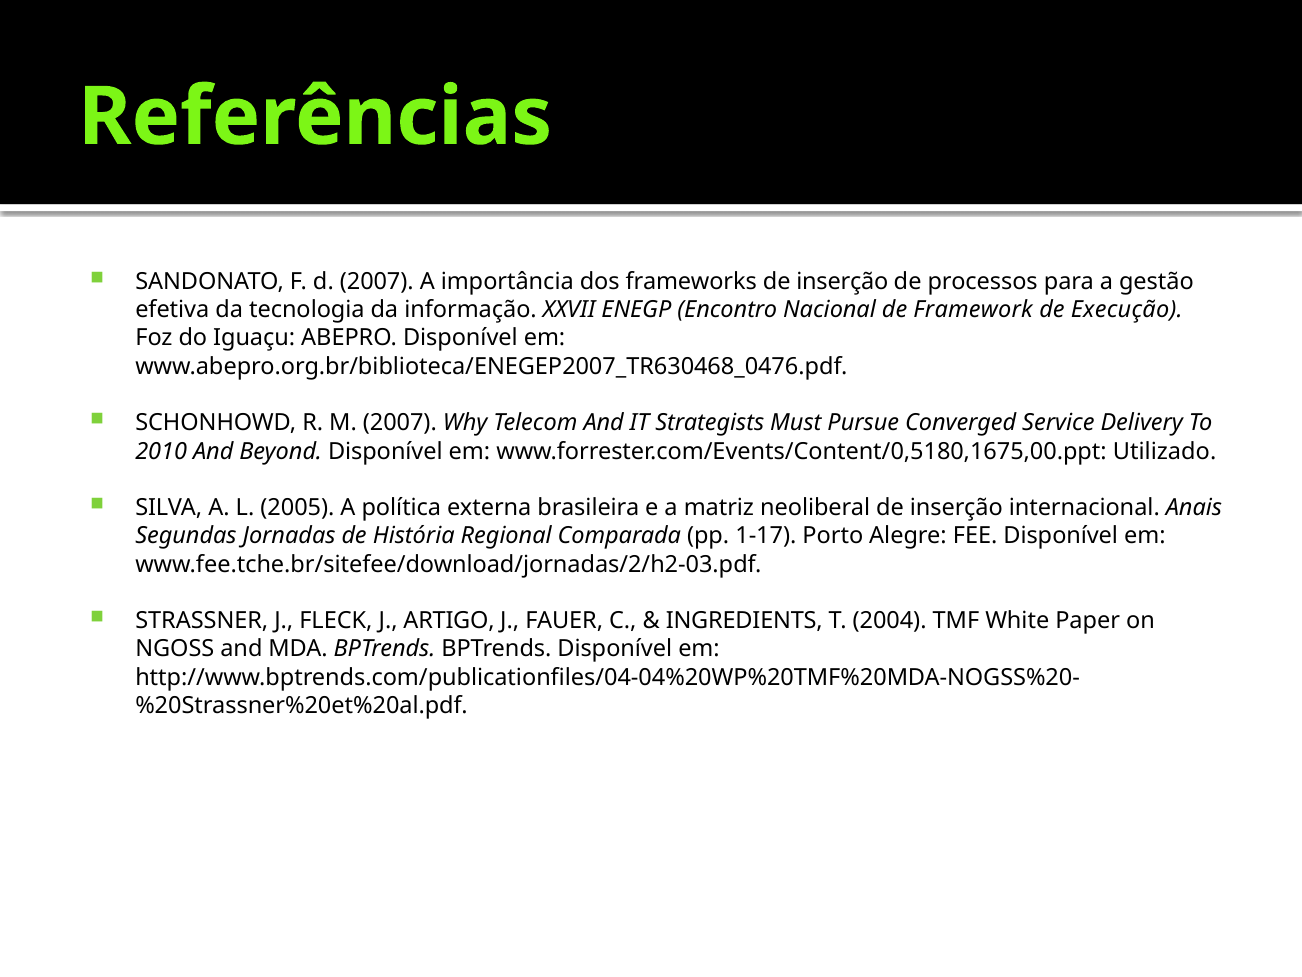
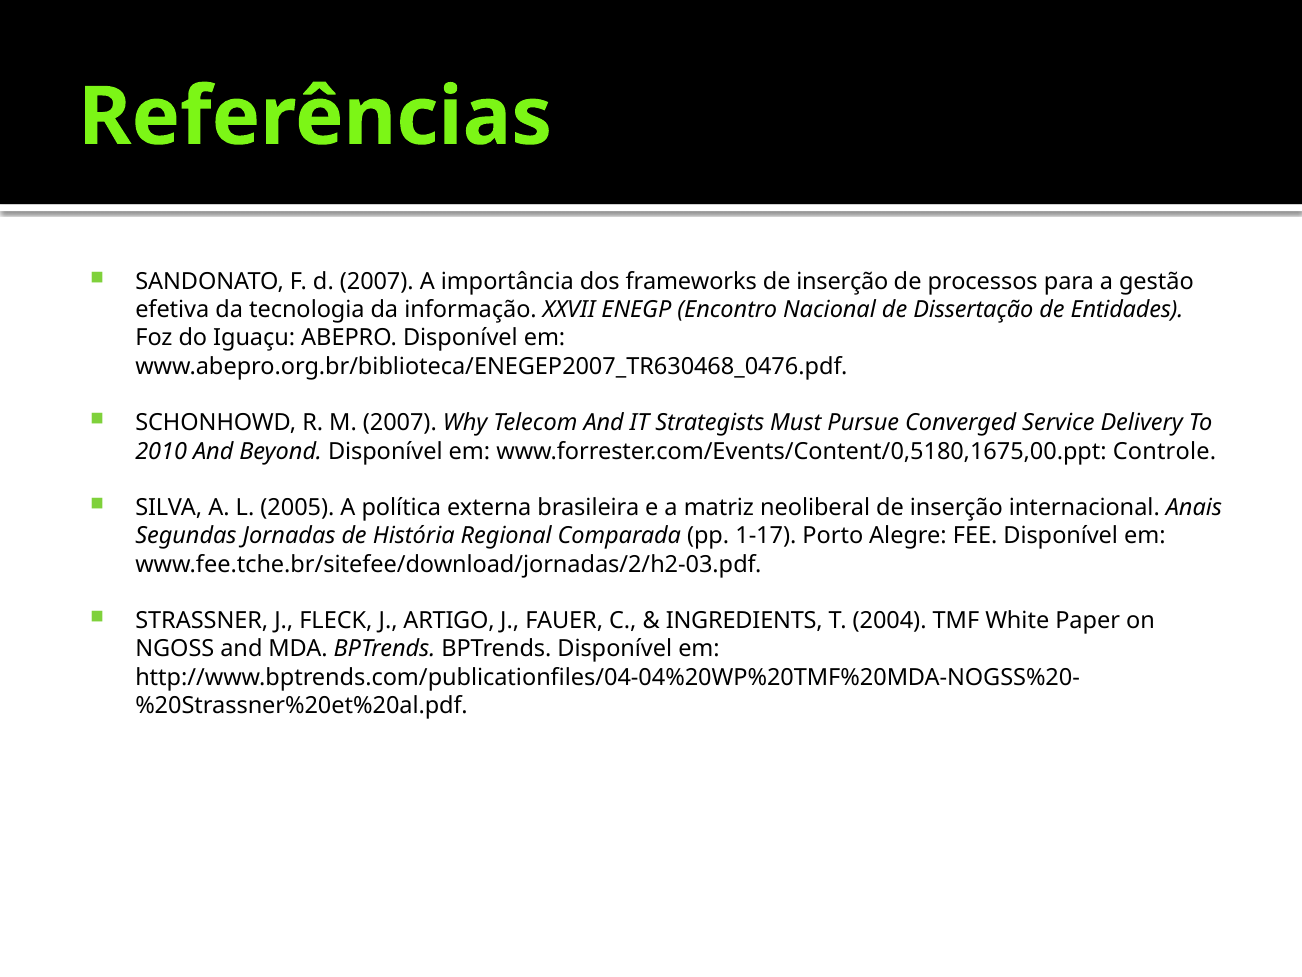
Framework: Framework -> Dissertação
Execução: Execução -> Entidades
Utilizado: Utilizado -> Controle
